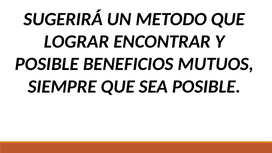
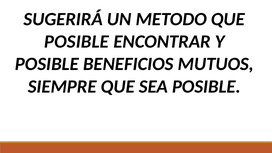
LOGRAR at (77, 42): LOGRAR -> POSIBLE
